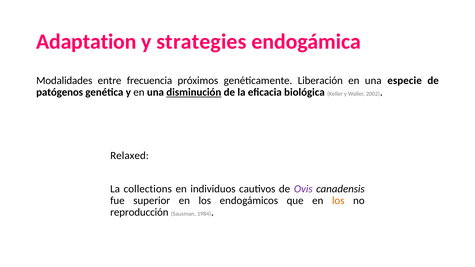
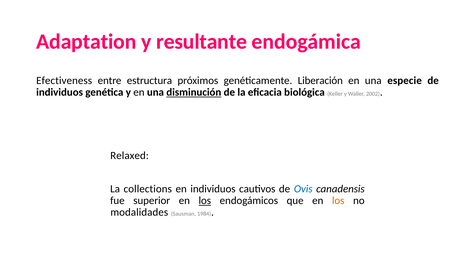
strategies: strategies -> resultante
Modalidades: Modalidades -> Efectiveness
frecuencia: frecuencia -> estructura
patógenos at (60, 92): patógenos -> individuos
Ovis colour: purple -> blue
los at (205, 201) underline: none -> present
reproducción: reproducción -> modalidades
